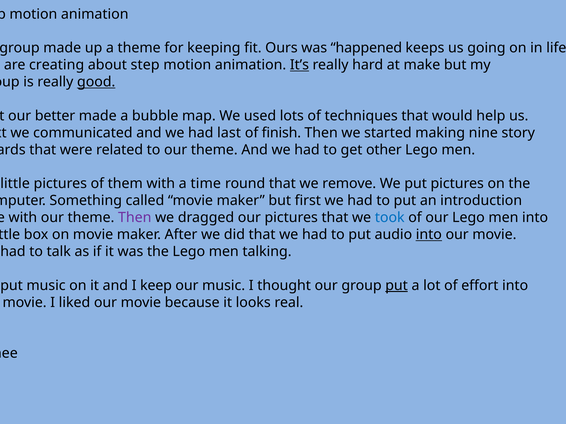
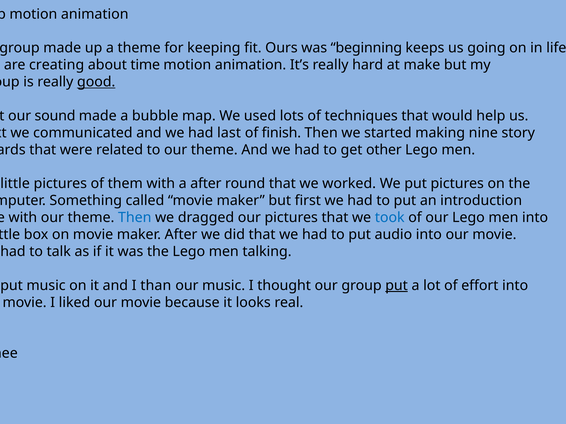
happened: happened -> beginning
step: step -> time
It’s underline: present -> none
better: better -> sound
a time: time -> after
remove: remove -> worked
Then at (135, 218) colour: purple -> blue
into at (429, 235) underline: present -> none
keep: keep -> than
